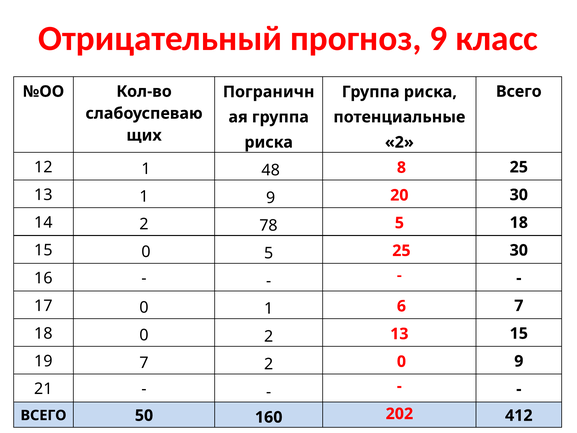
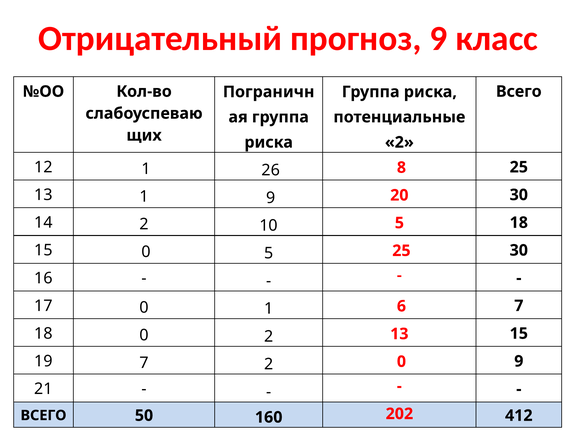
48: 48 -> 26
78: 78 -> 10
